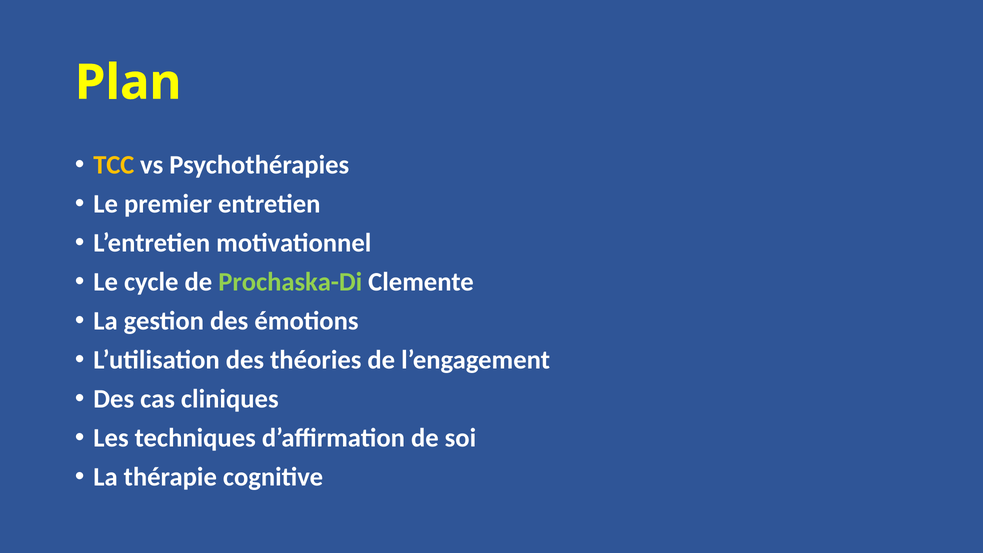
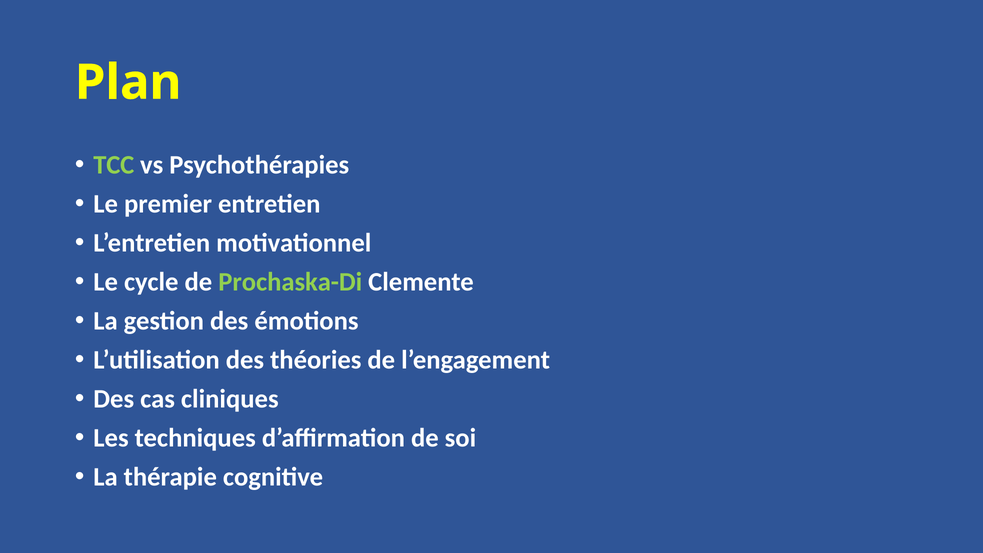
TCC colour: yellow -> light green
